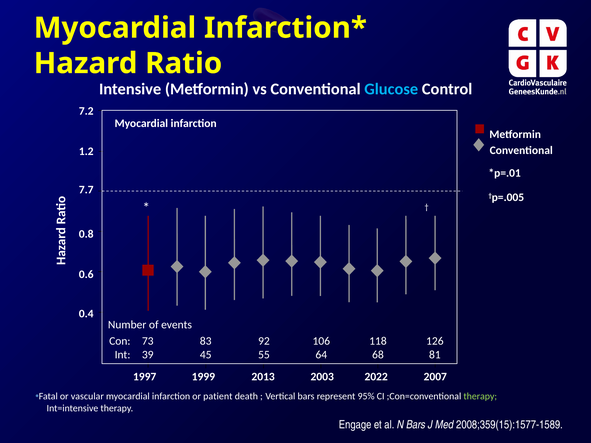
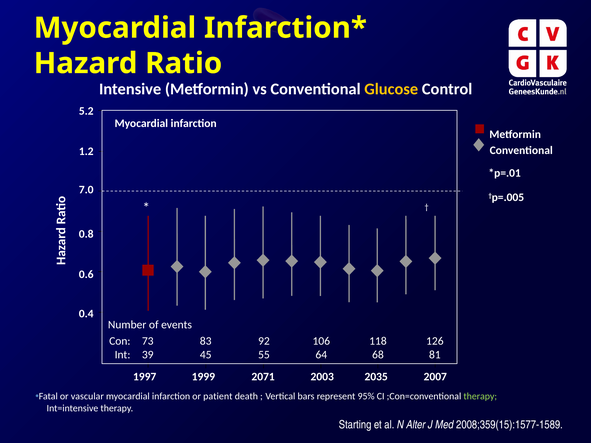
Glucose colour: light blue -> yellow
7.2: 7.2 -> 5.2
7.7: 7.7 -> 7.0
2013: 2013 -> 2071
2022: 2022 -> 2035
Engage: Engage -> Starting
N Bars: Bars -> Alter
